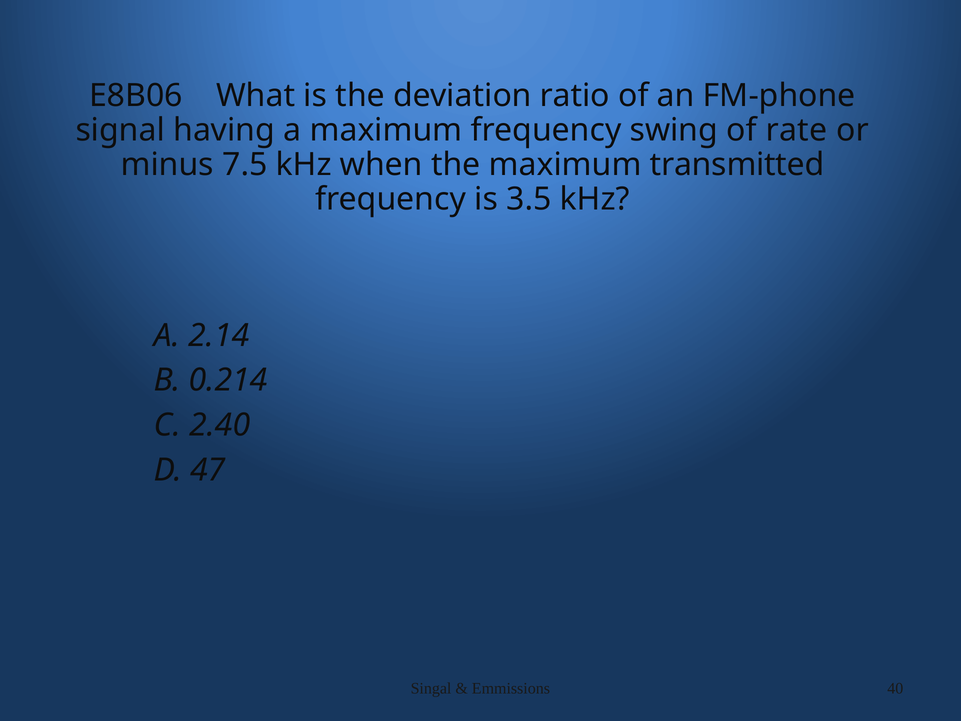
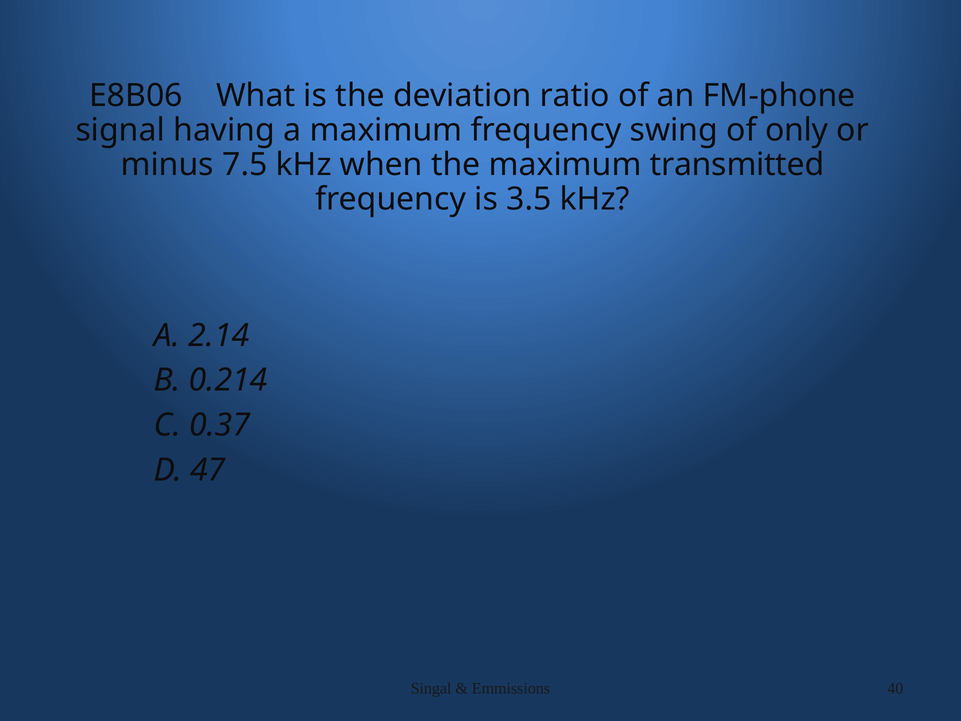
rate: rate -> only
2.40: 2.40 -> 0.37
